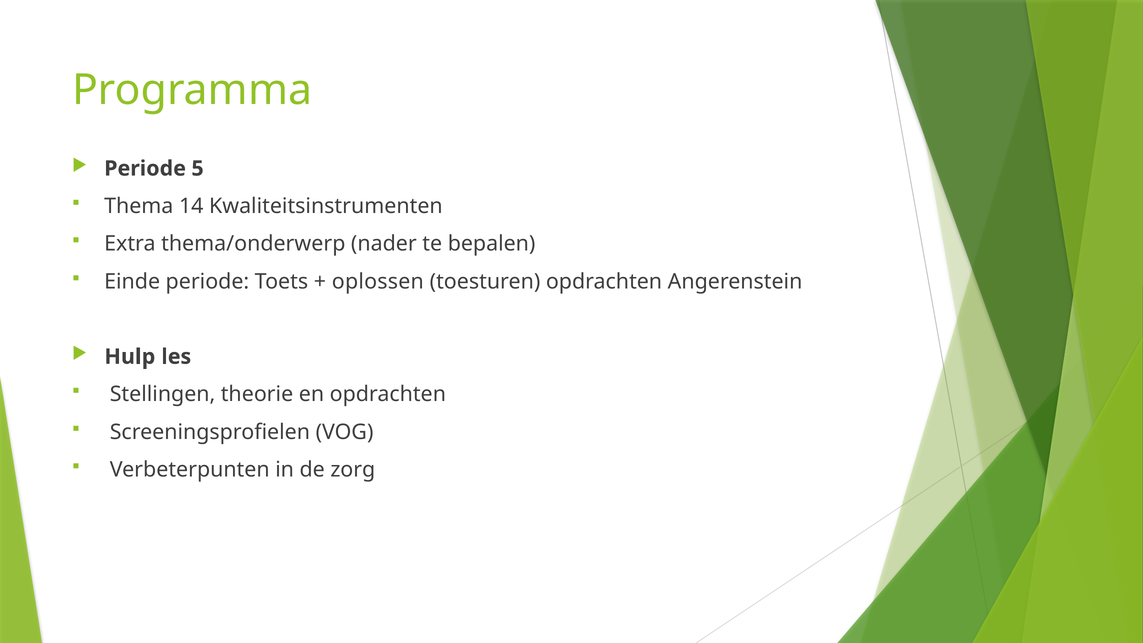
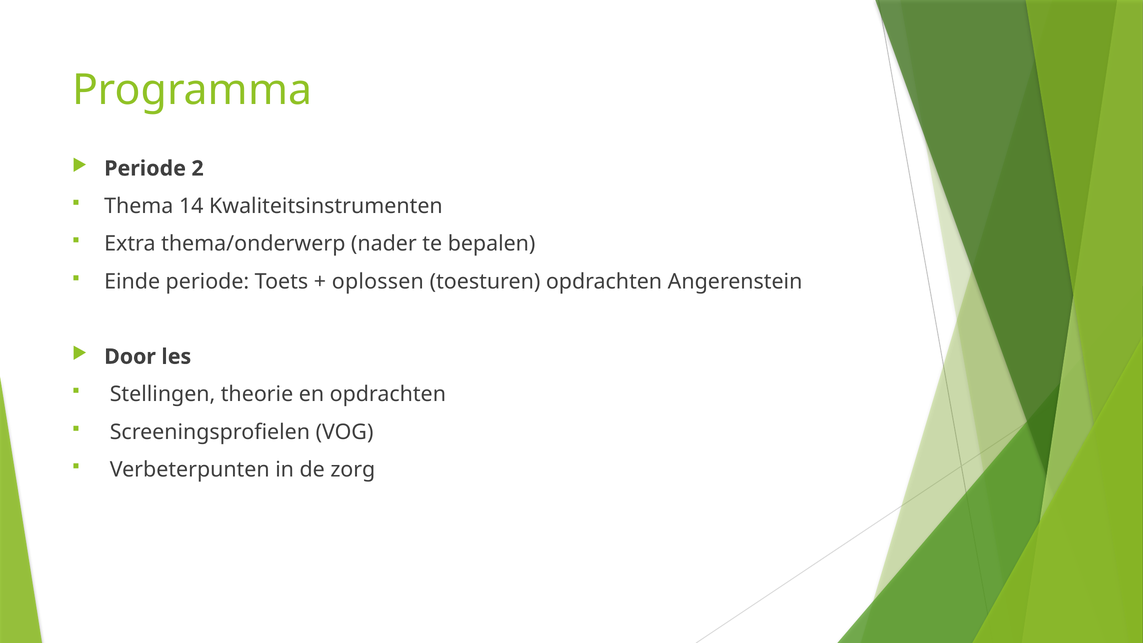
5: 5 -> 2
Hulp: Hulp -> Door
